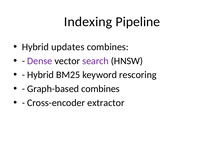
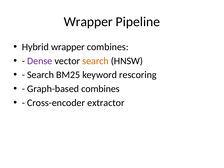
Indexing at (88, 22): Indexing -> Wrapper
Hybrid updates: updates -> wrapper
search at (96, 61) colour: purple -> orange
Hybrid at (41, 75): Hybrid -> Search
